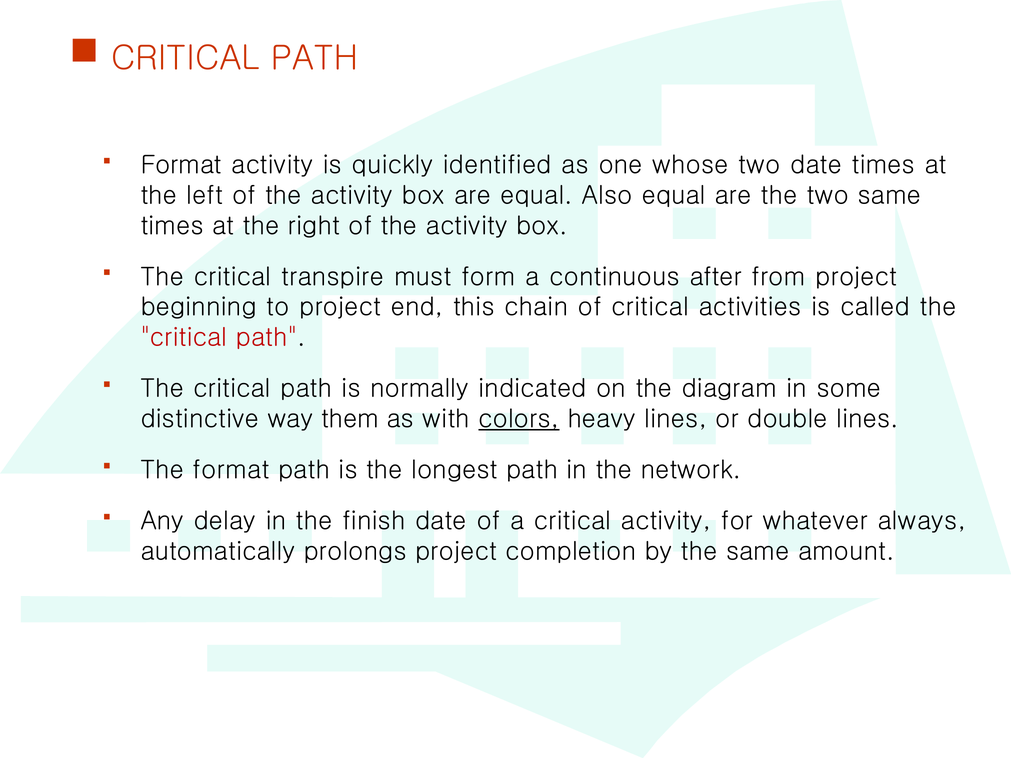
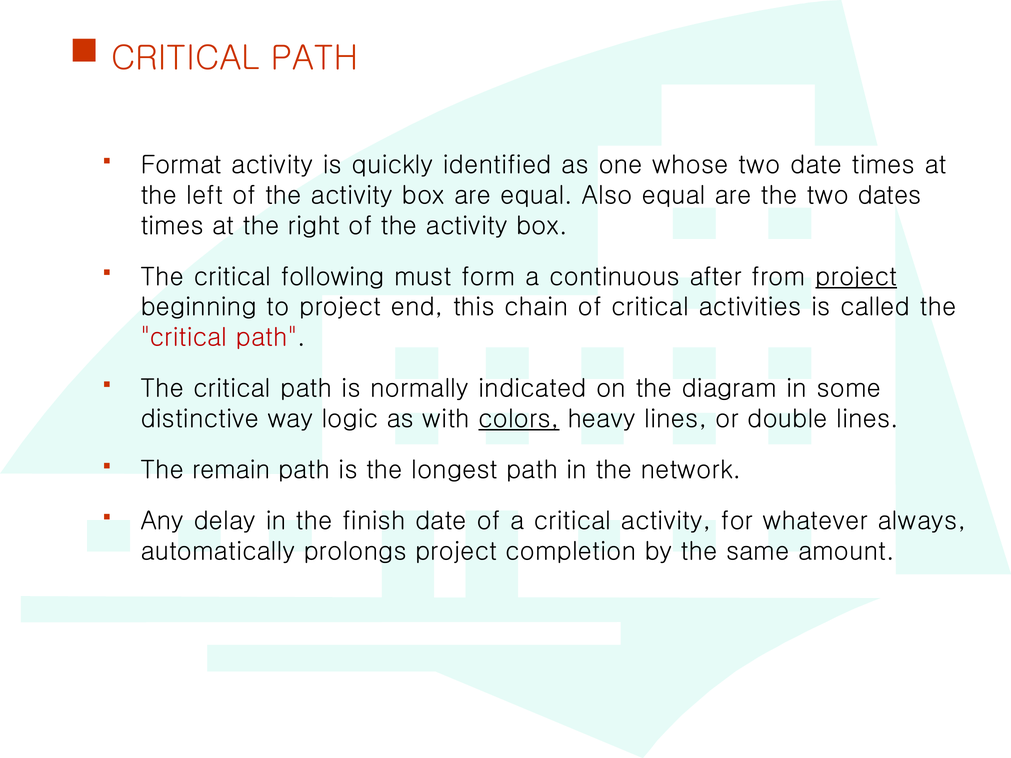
two same: same -> dates
transpire: transpire -> following
project at (856, 277) underline: none -> present
them: them -> logic
The format: format -> remain
